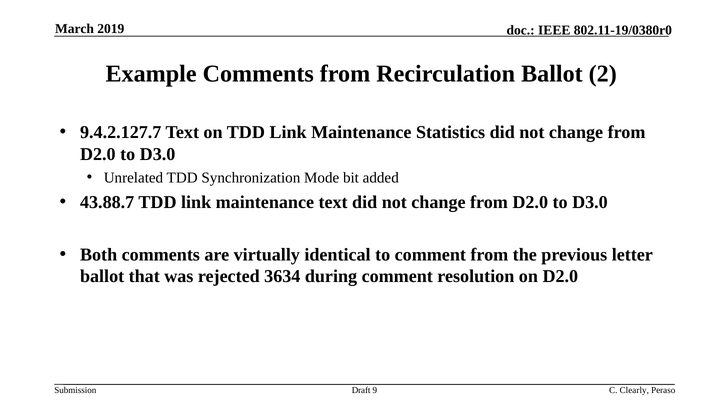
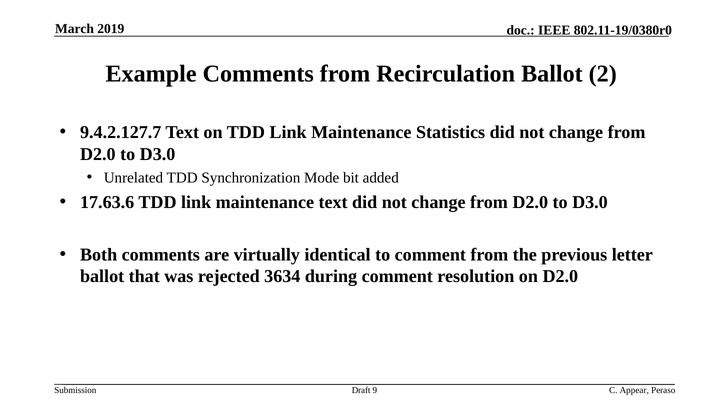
43.88.7: 43.88.7 -> 17.63.6
Clearly: Clearly -> Appear
